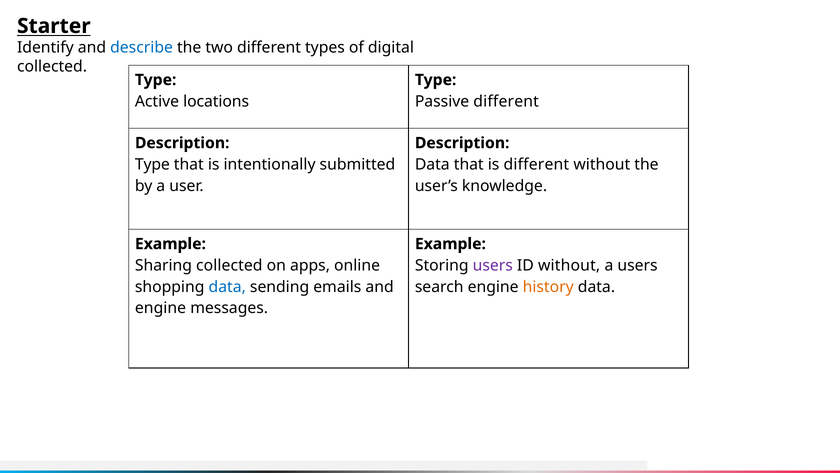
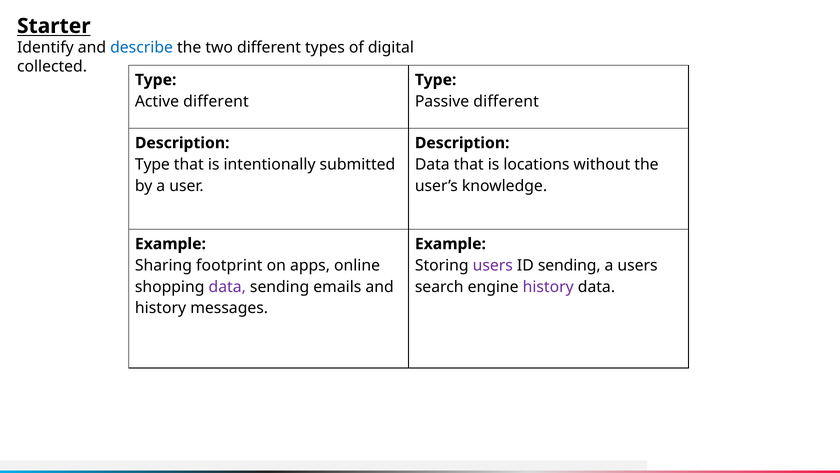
Active locations: locations -> different
is different: different -> locations
Sharing collected: collected -> footprint
ID without: without -> sending
data at (227, 287) colour: blue -> purple
history at (548, 287) colour: orange -> purple
engine at (161, 308): engine -> history
